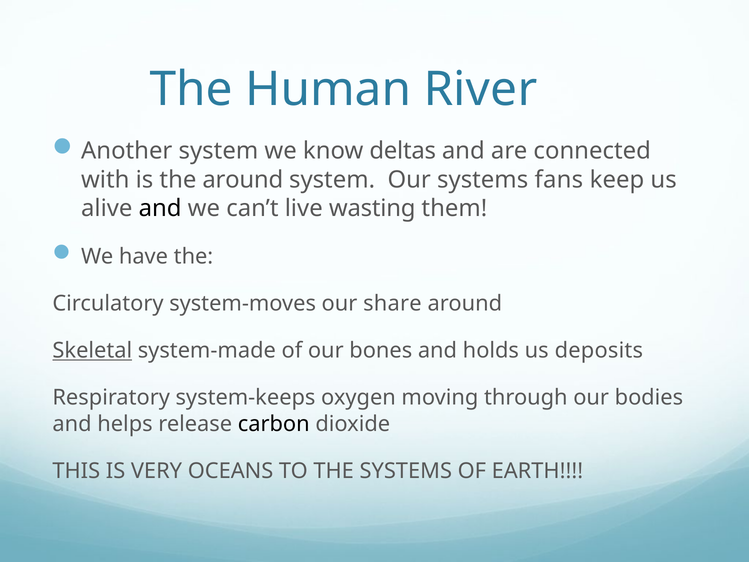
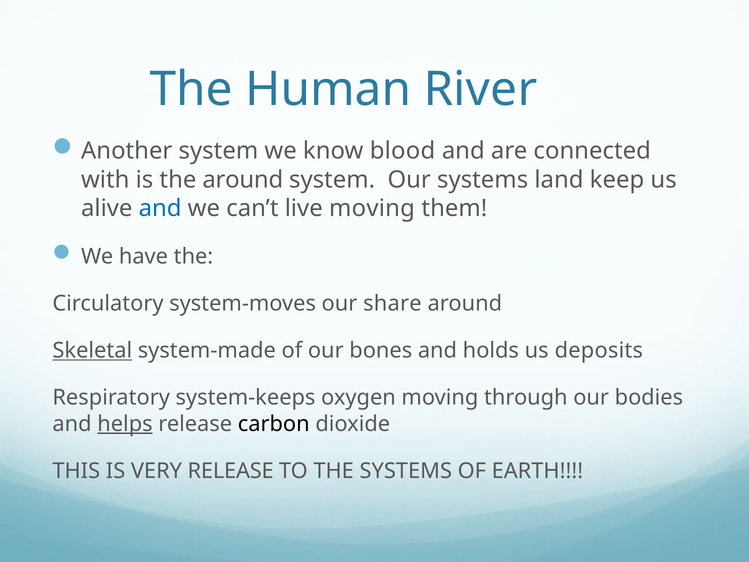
deltas: deltas -> blood
fans: fans -> land
and at (160, 208) colour: black -> blue
live wasting: wasting -> moving
helps underline: none -> present
VERY OCEANS: OCEANS -> RELEASE
